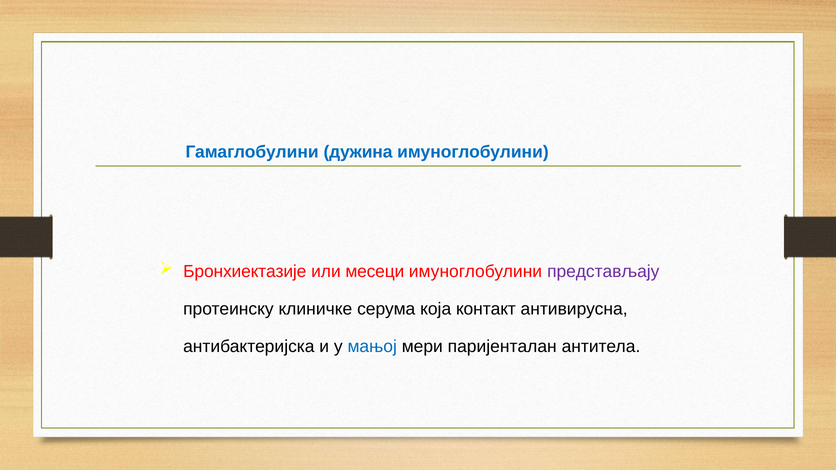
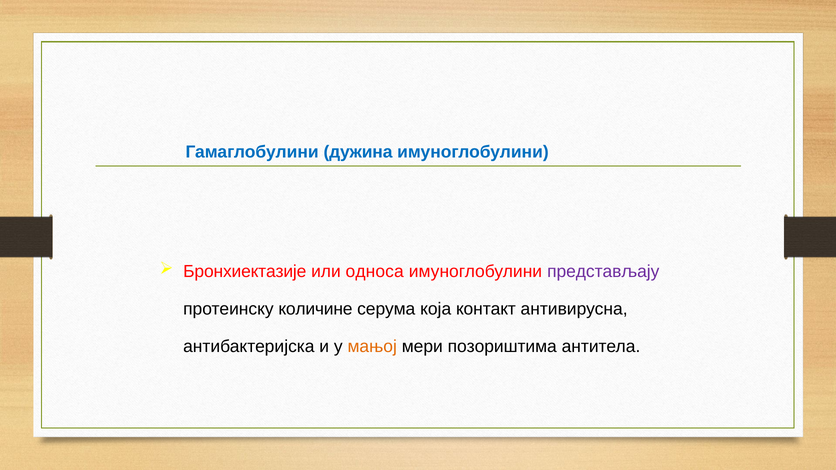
месеци: месеци -> односа
клиничке: клиничке -> количине
мањој colour: blue -> orange
паријенталан: паријенталан -> позориштима
